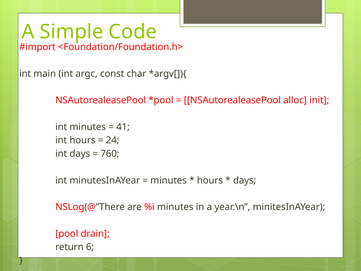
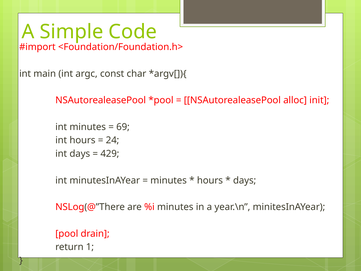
41: 41 -> 69
760: 760 -> 429
6: 6 -> 1
